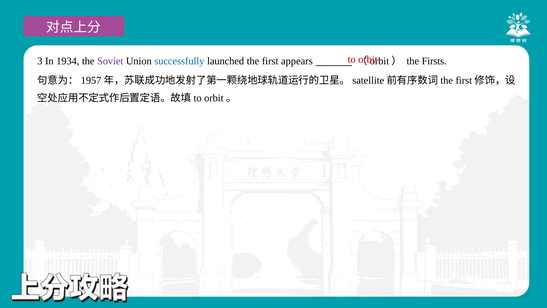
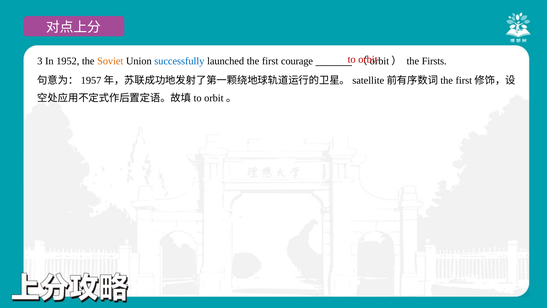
1934: 1934 -> 1952
Soviet colour: purple -> orange
appears: appears -> courage
